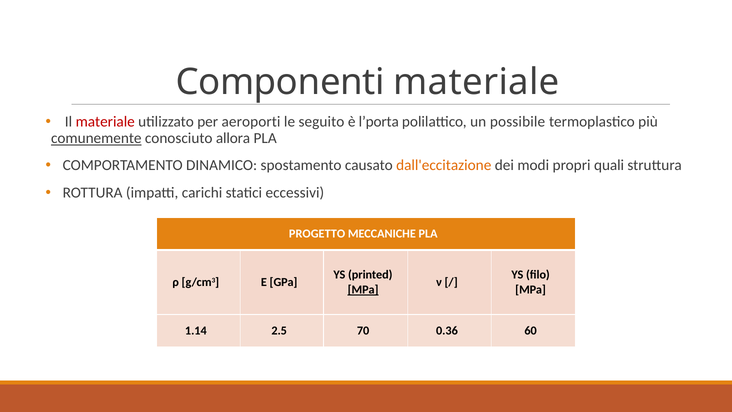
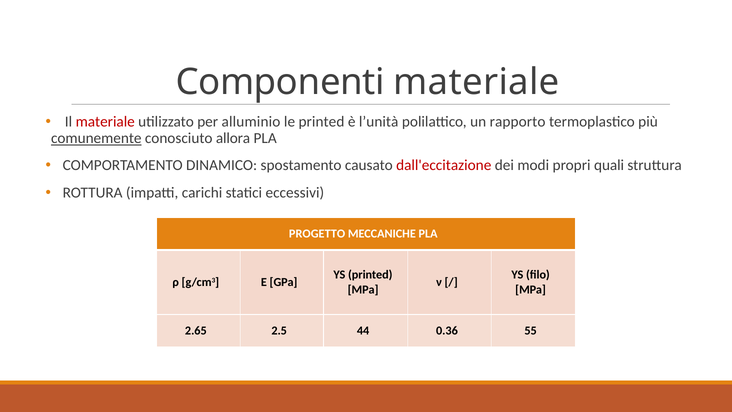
aeroporti: aeroporti -> alluminio
le seguito: seguito -> printed
l’porta: l’porta -> l’unità
possibile: possibile -> rapporto
dall'eccitazione colour: orange -> red
MPa at (363, 290) underline: present -> none
1.14: 1.14 -> 2.65
70: 70 -> 44
60: 60 -> 55
